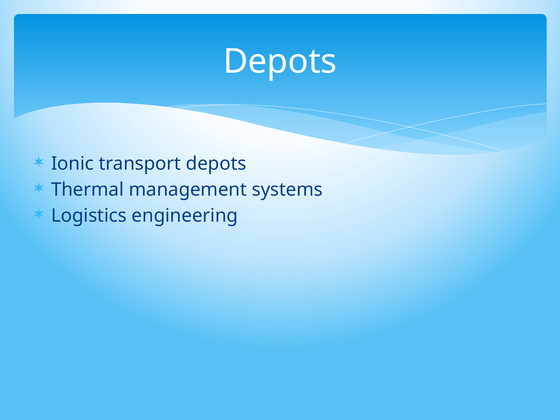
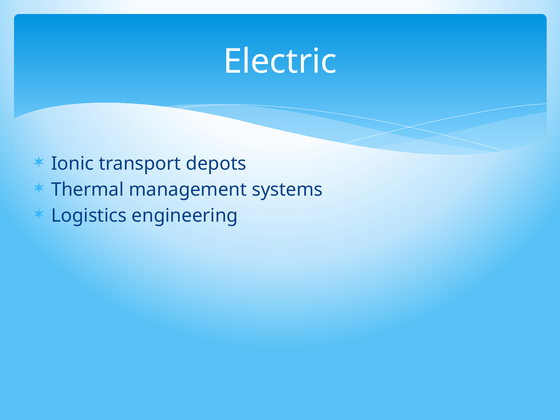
Depots at (280, 61): Depots -> Electric
